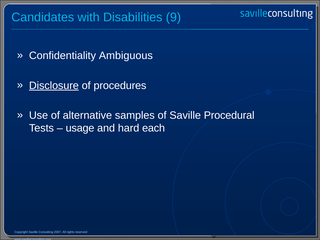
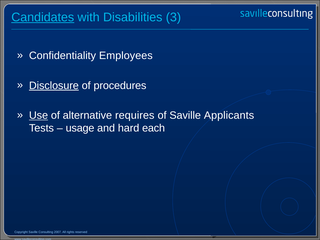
Candidates underline: none -> present
9: 9 -> 3
Ambiguous: Ambiguous -> Employees
Use underline: none -> present
samples: samples -> requires
Procedural: Procedural -> Applicants
